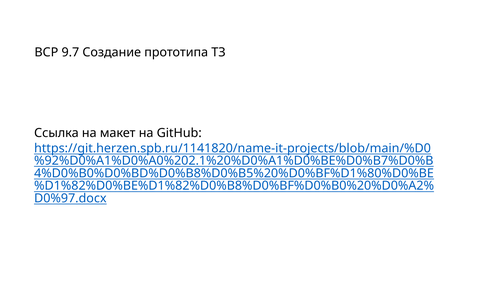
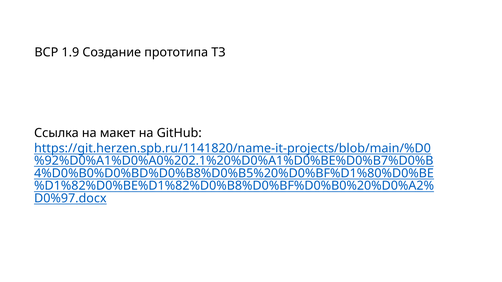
9.7: 9.7 -> 1.9
